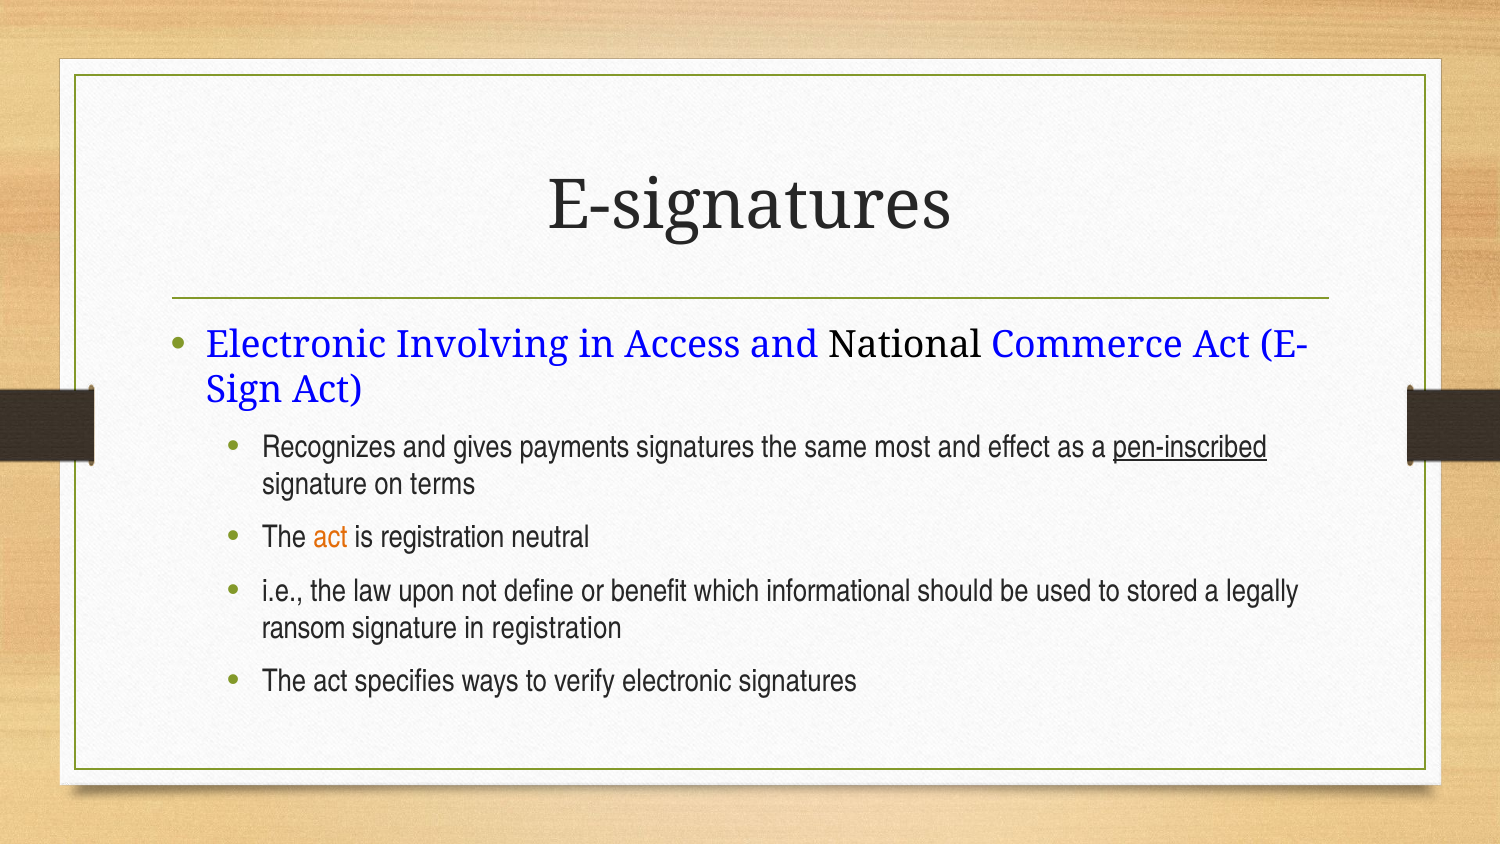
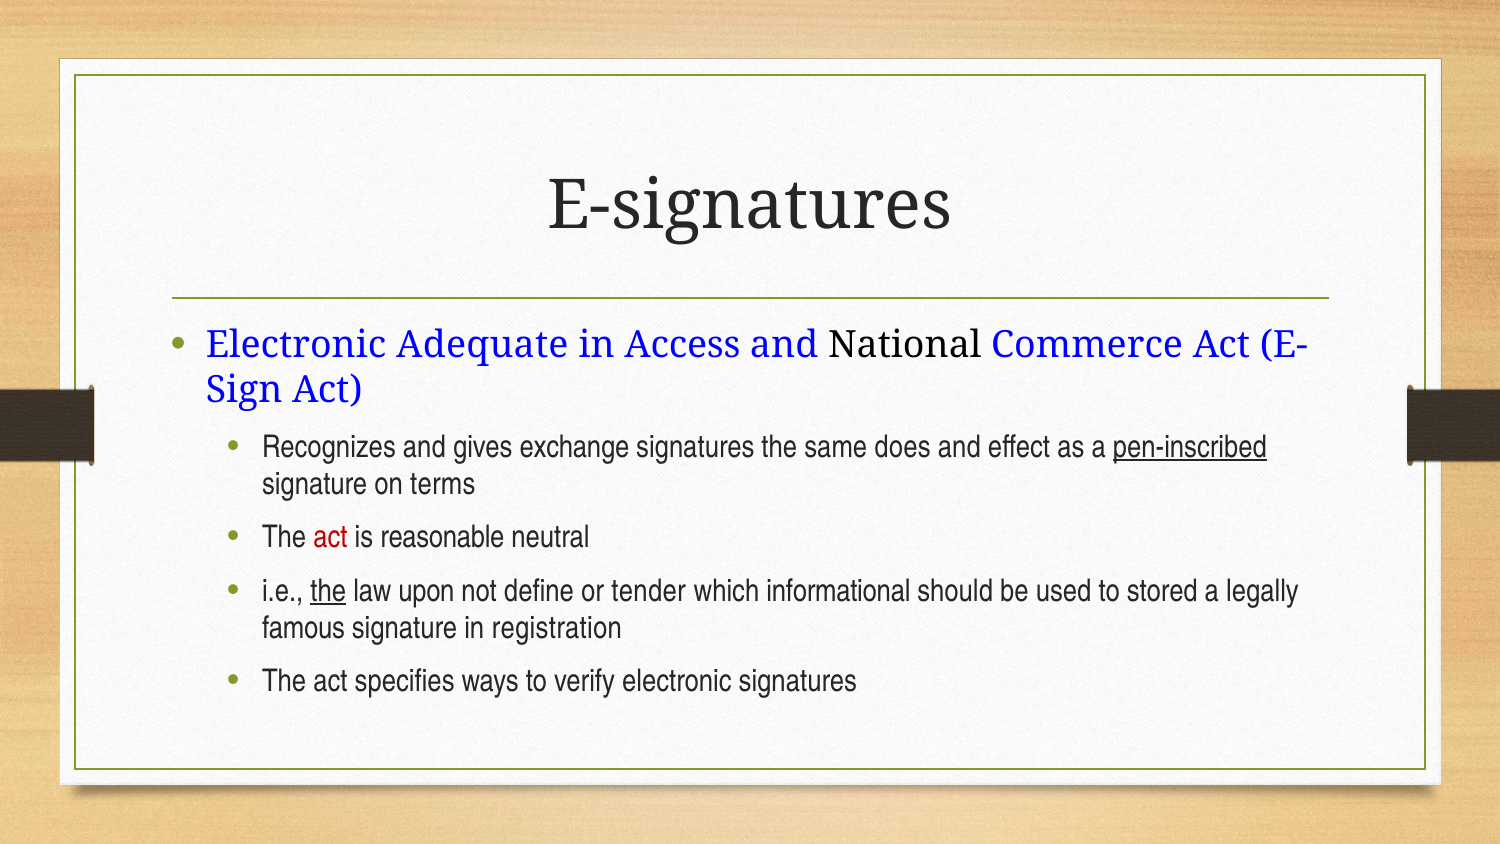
Involving: Involving -> Adequate
payments: payments -> exchange
most: most -> does
act at (330, 537) colour: orange -> red
is registration: registration -> reasonable
the at (328, 591) underline: none -> present
benefit: benefit -> tender
ransom: ransom -> famous
